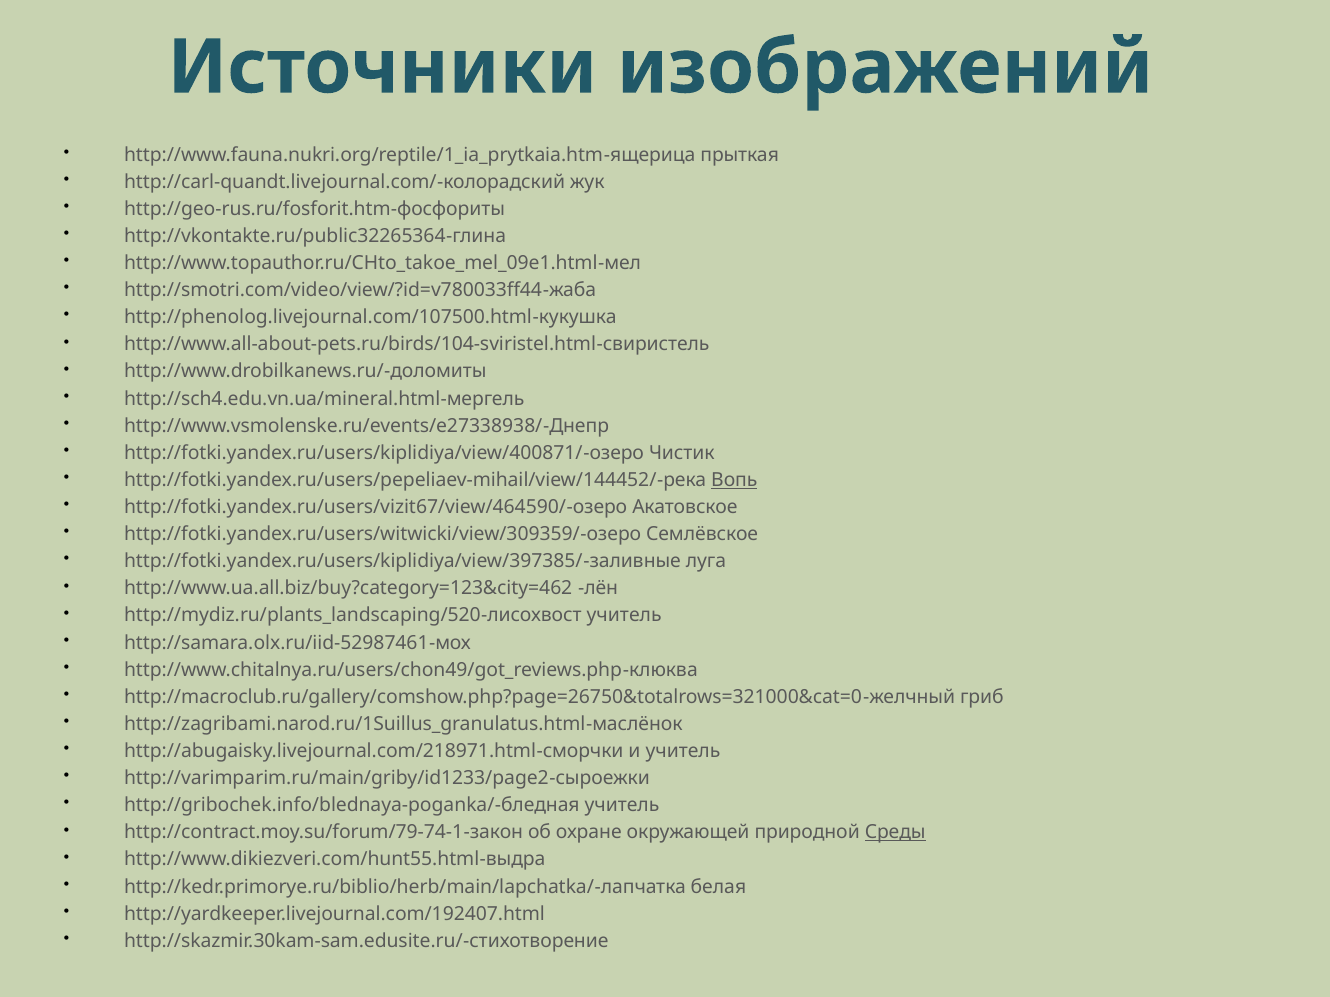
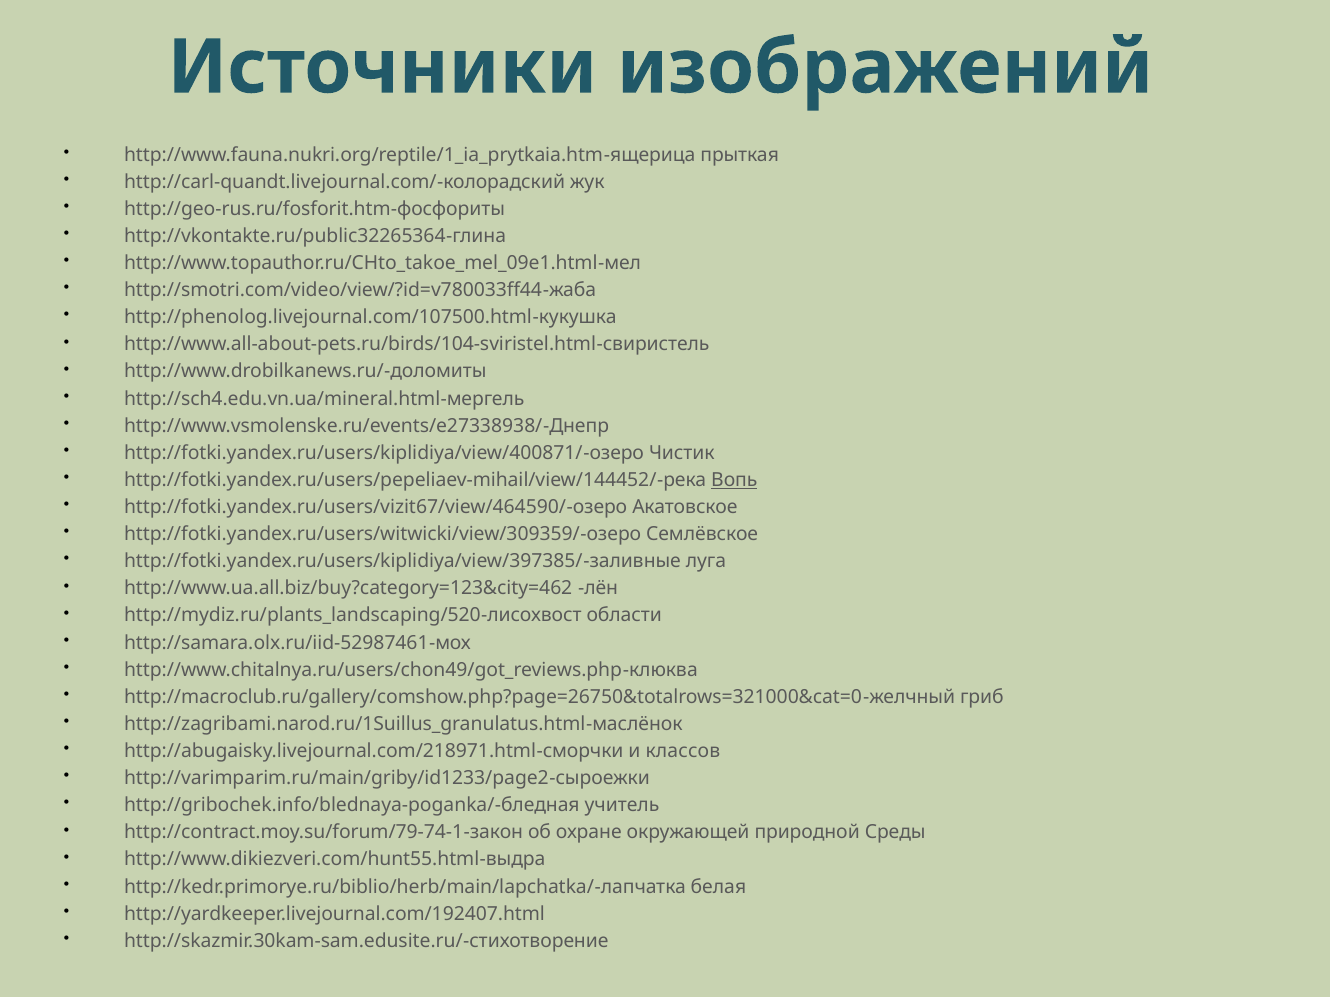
http://mydiz.ru/plants_landscaping/520-лисохвост учитель: учитель -> области
и учитель: учитель -> классов
Среды underline: present -> none
